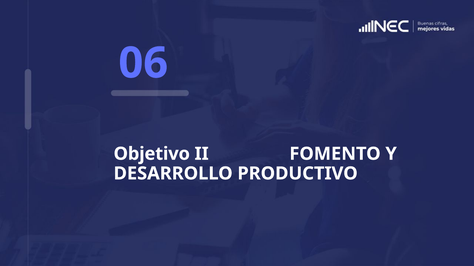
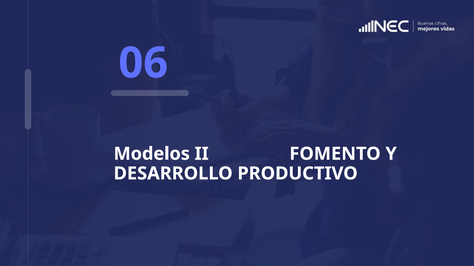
Objetivo: Objetivo -> Modelos
